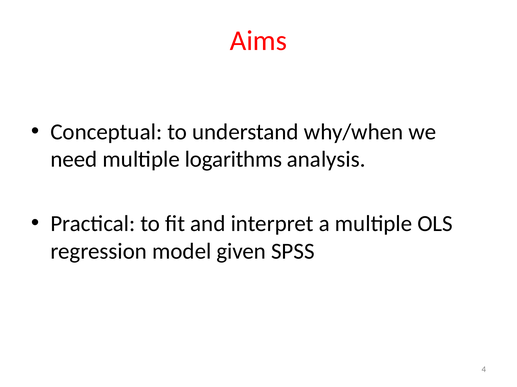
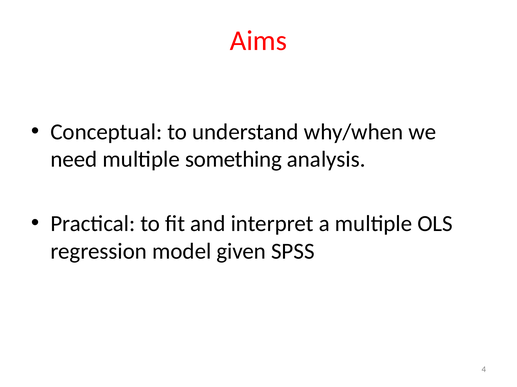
logarithms: logarithms -> something
